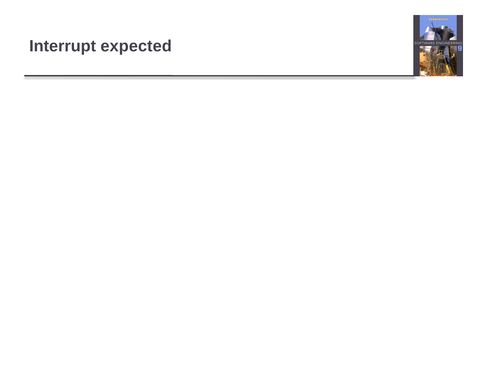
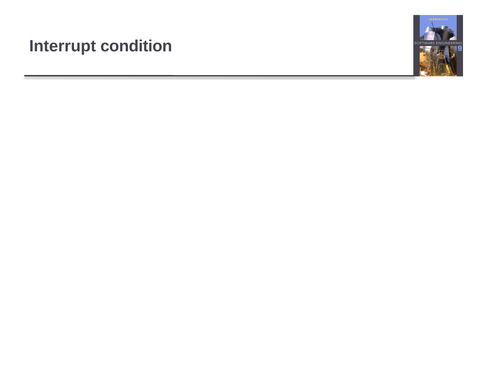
expected: expected -> condition
